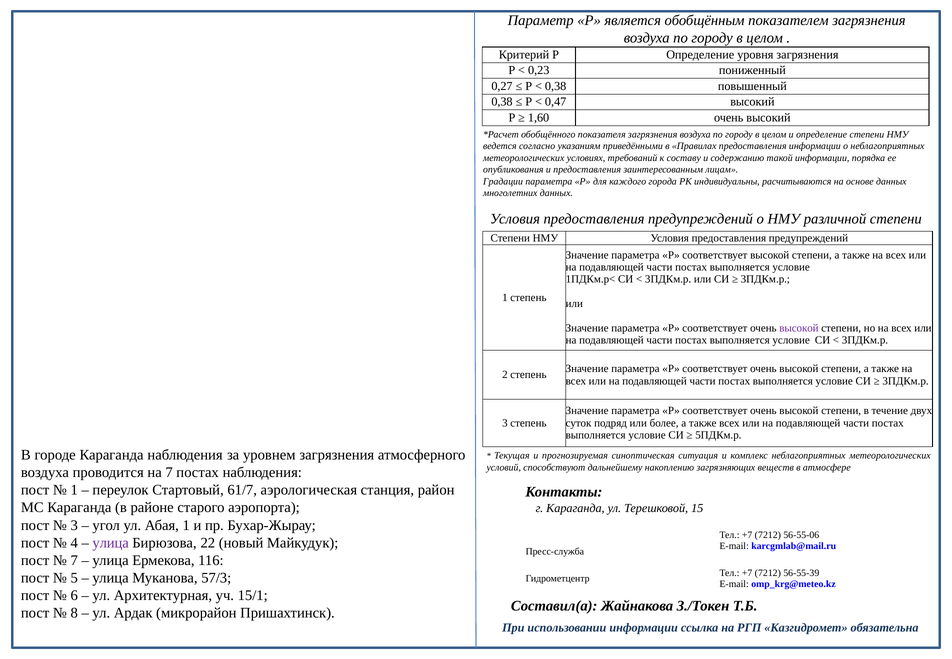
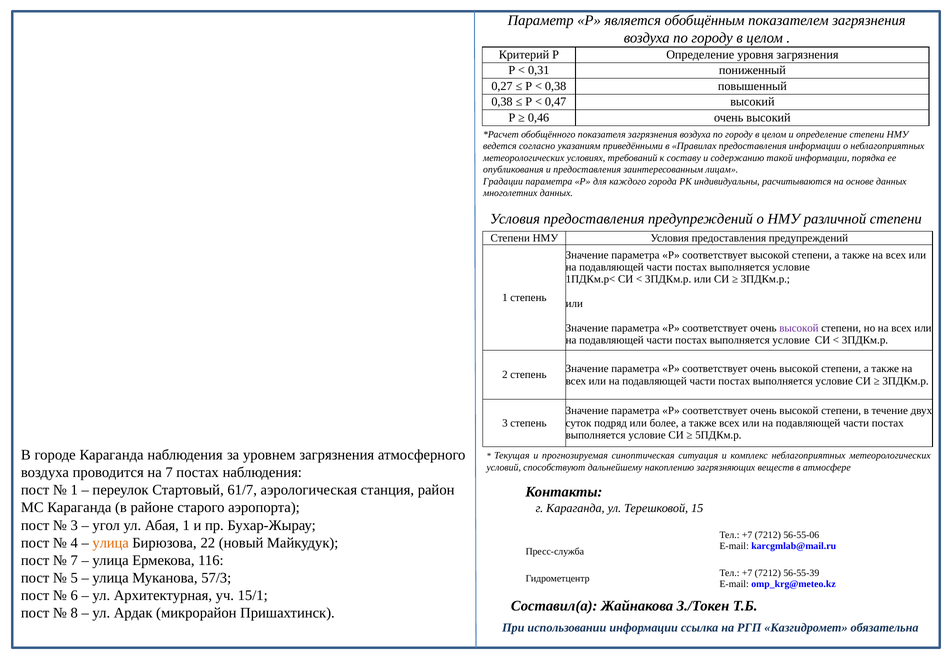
0,23: 0,23 -> 0,31
1,60: 1,60 -> 0,46
улица at (111, 543) colour: purple -> orange
